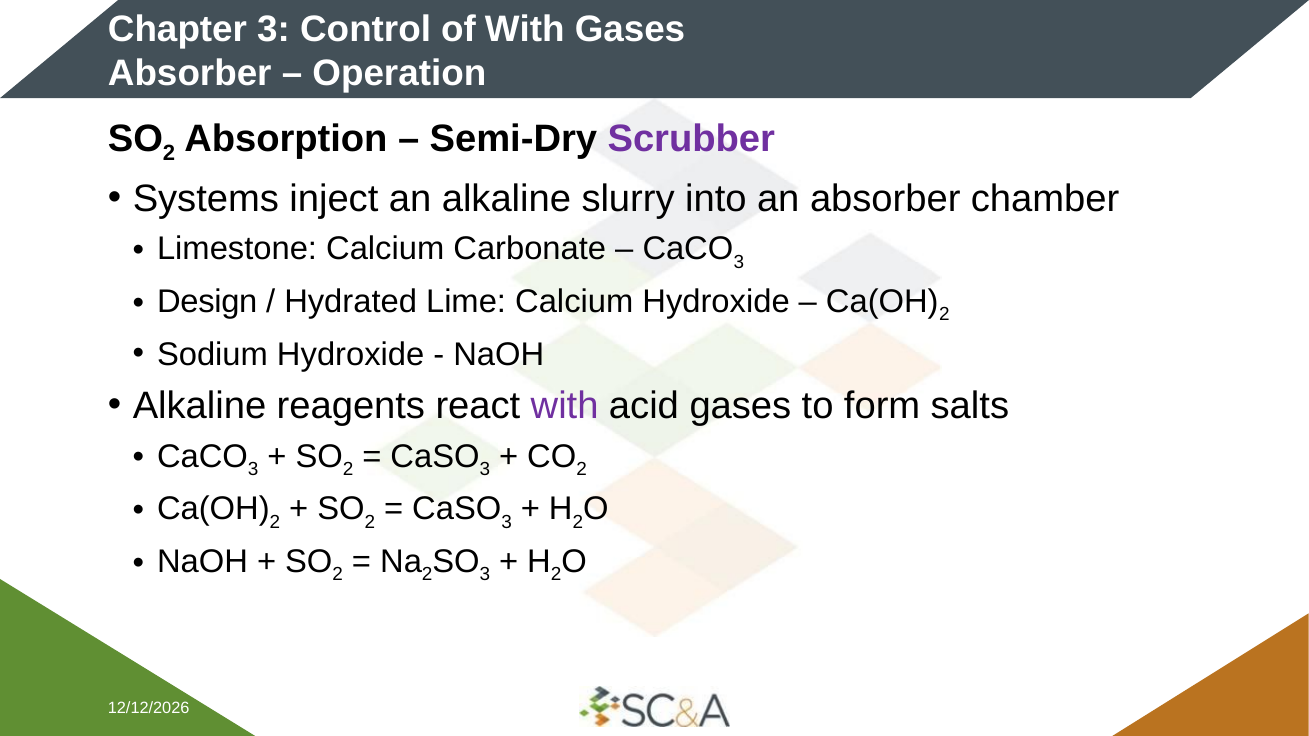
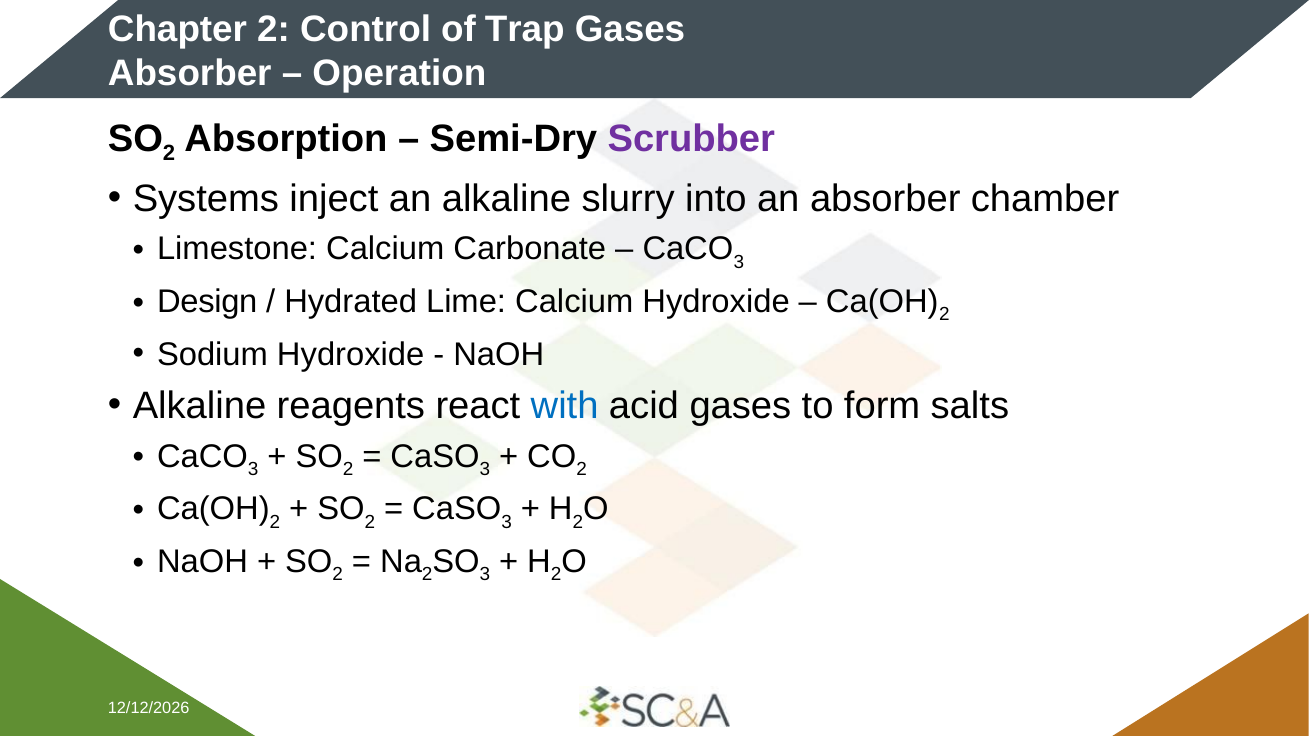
Chapter 3: 3 -> 2
of With: With -> Trap
with at (565, 406) colour: purple -> blue
